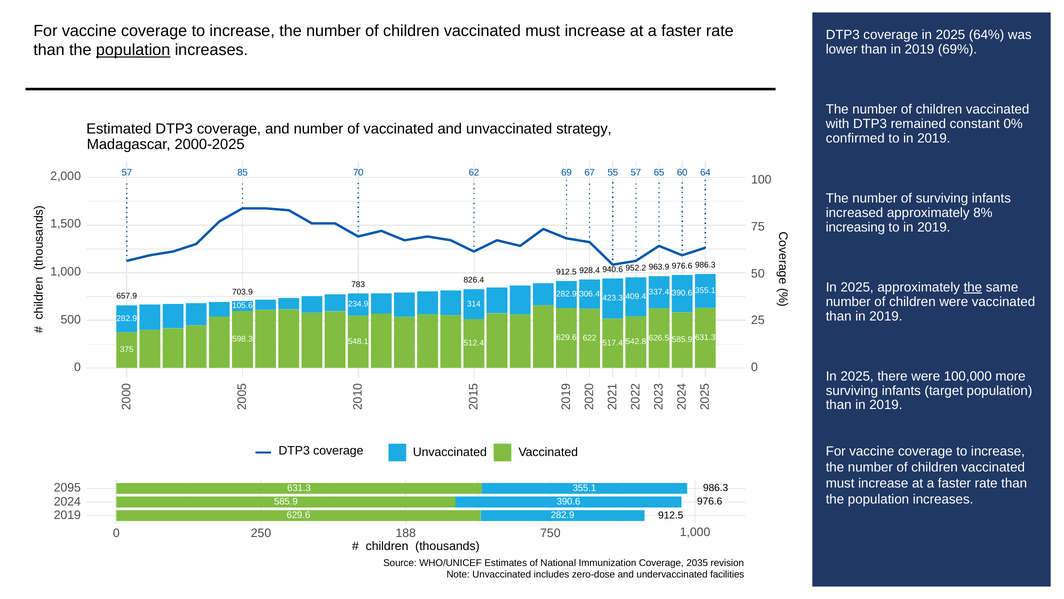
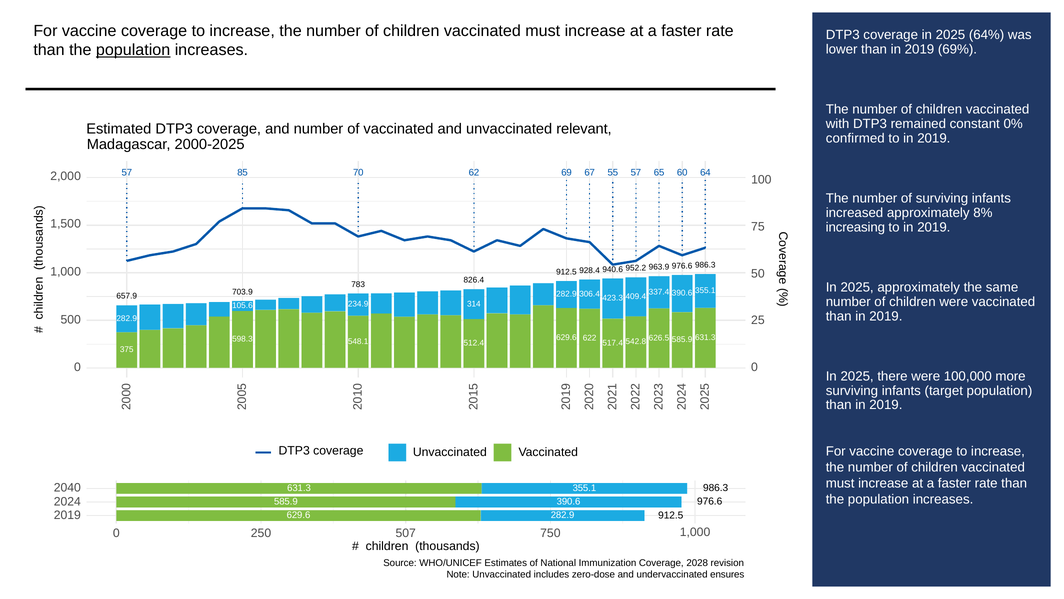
strategy: strategy -> relevant
the at (973, 287) underline: present -> none
2095: 2095 -> 2040
188: 188 -> 507
2035: 2035 -> 2028
facilities: facilities -> ensures
